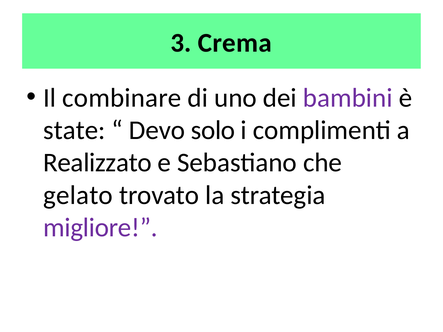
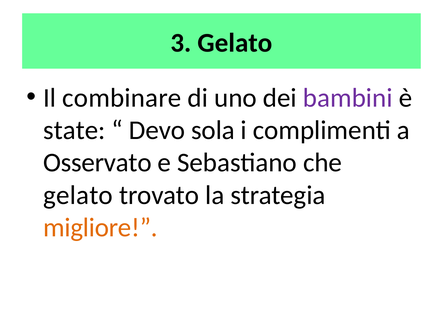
3 Crema: Crema -> Gelato
solo: solo -> sola
Realizzato: Realizzato -> Osservato
migliore colour: purple -> orange
